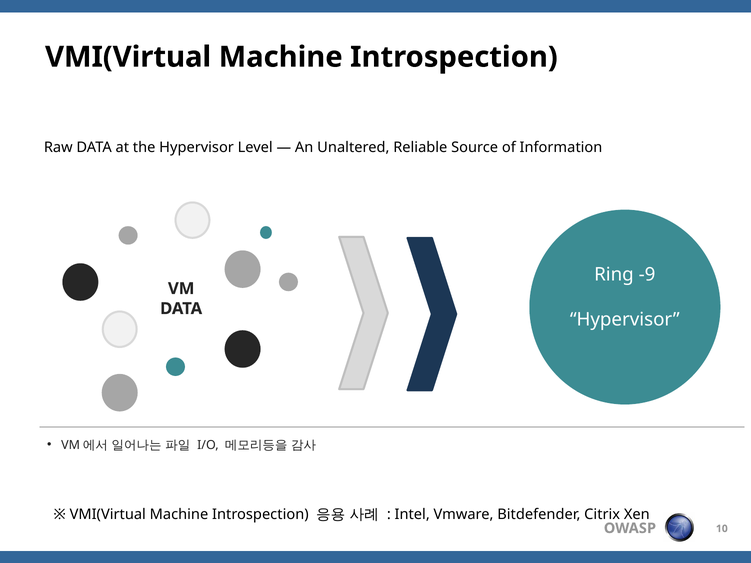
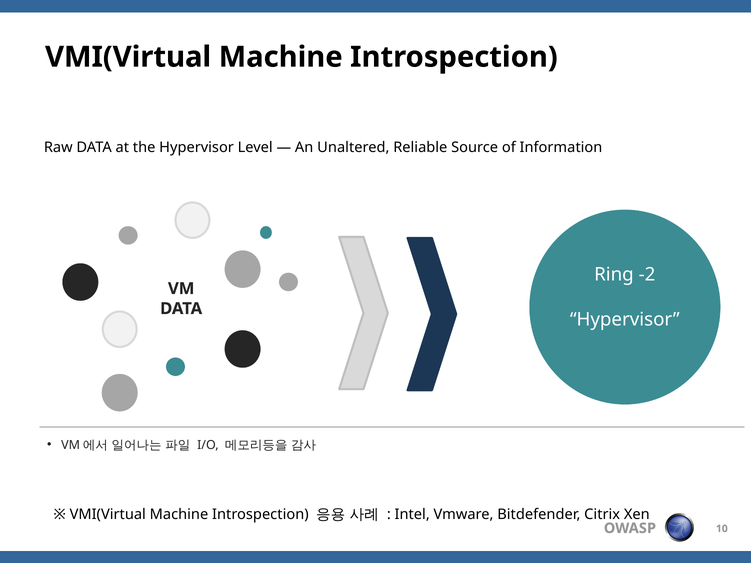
-9: -9 -> -2
